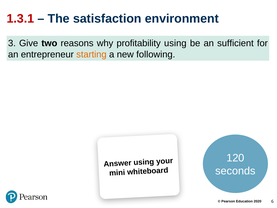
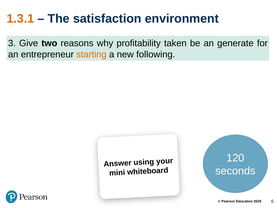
1.3.1 colour: red -> orange
profitability using: using -> taken
sufficient: sufficient -> generate
